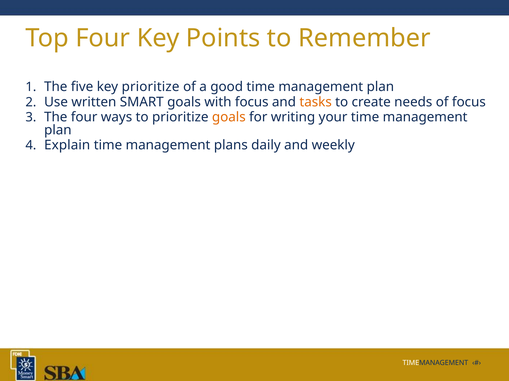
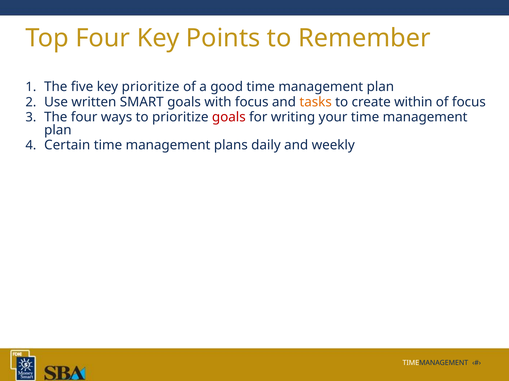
needs: needs -> within
goals at (229, 117) colour: orange -> red
Explain: Explain -> Certain
